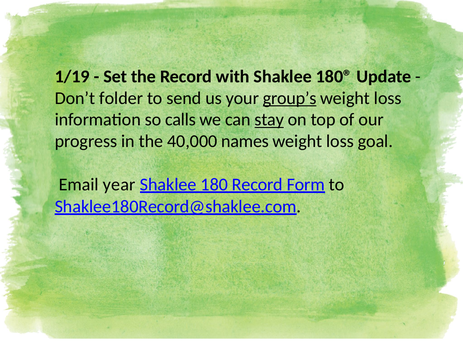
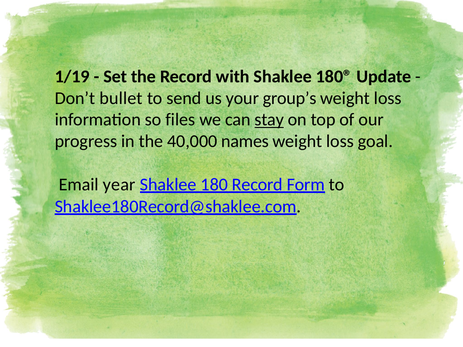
folder: folder -> bullet
group’s underline: present -> none
calls: calls -> files
